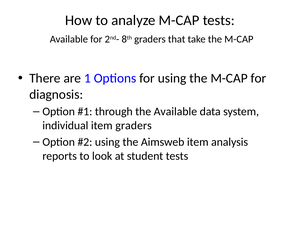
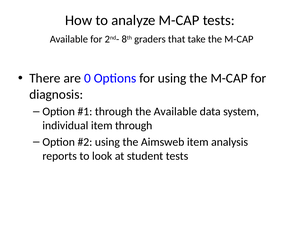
1: 1 -> 0
item graders: graders -> through
